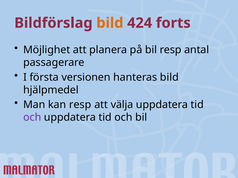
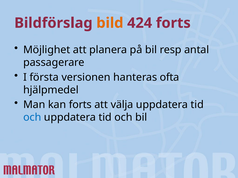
hanteras bild: bild -> ofta
kan resp: resp -> forts
och at (32, 118) colour: purple -> blue
